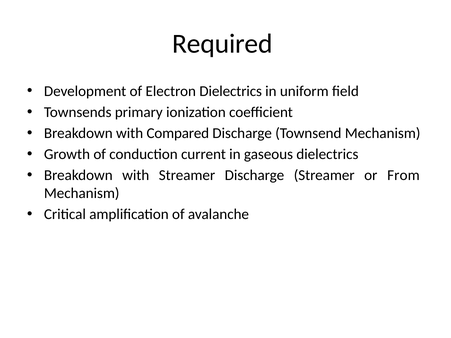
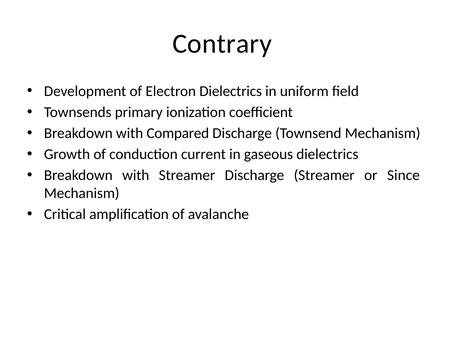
Required: Required -> Contrary
From: From -> Since
